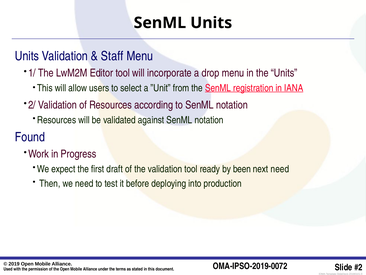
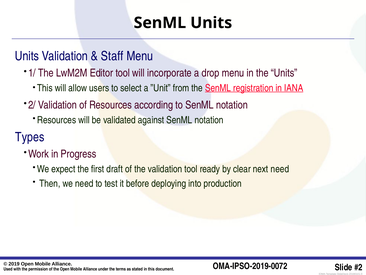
Found: Found -> Types
been: been -> clear
